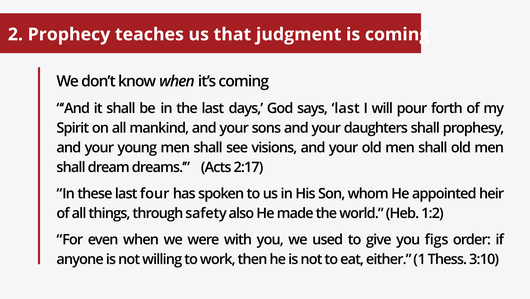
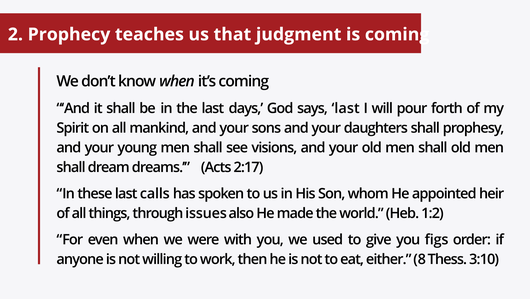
four: four -> calls
safety: safety -> issues
1: 1 -> 8
